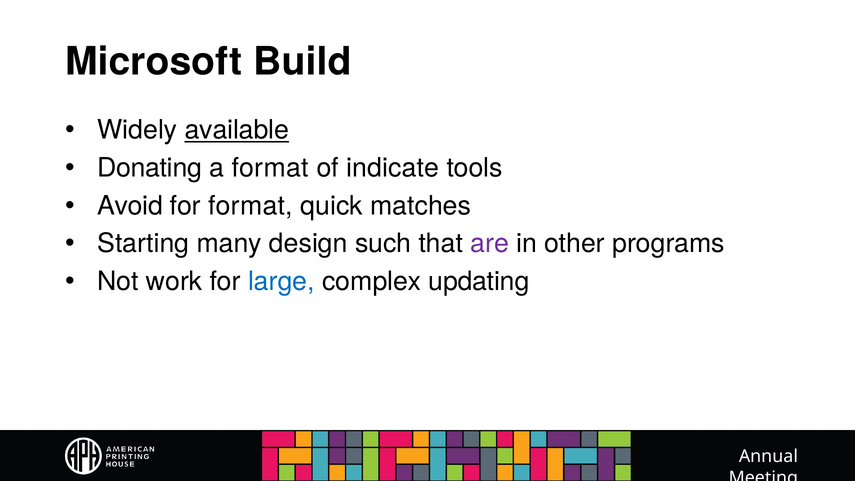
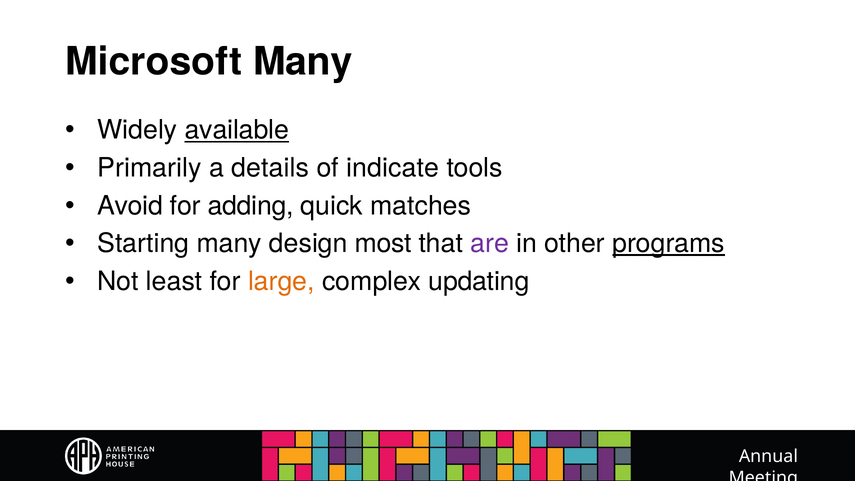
Microsoft Build: Build -> Many
Donating: Donating -> Primarily
a format: format -> details
for format: format -> adding
such: such -> most
programs underline: none -> present
work: work -> least
large colour: blue -> orange
